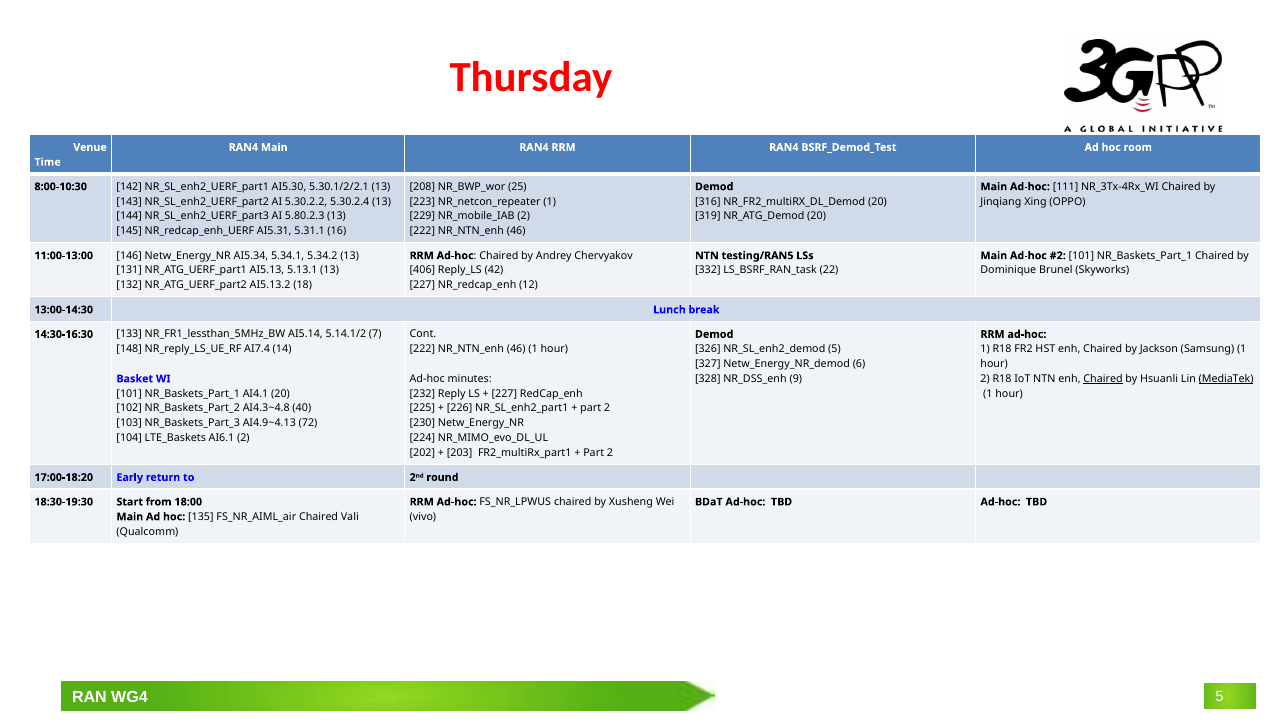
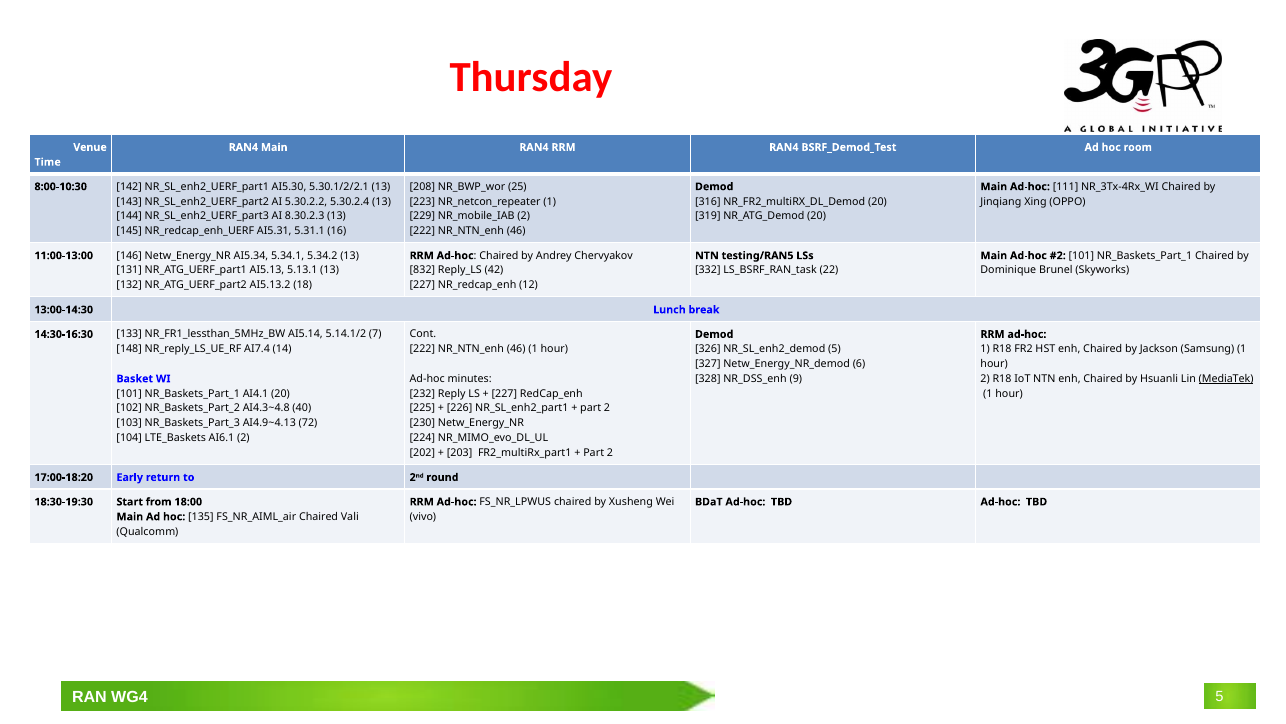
5.80.2.3: 5.80.2.3 -> 8.30.2.3
406: 406 -> 832
Chaired at (1103, 378) underline: present -> none
